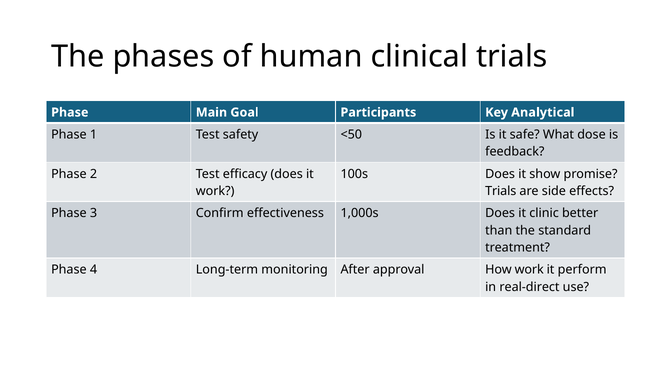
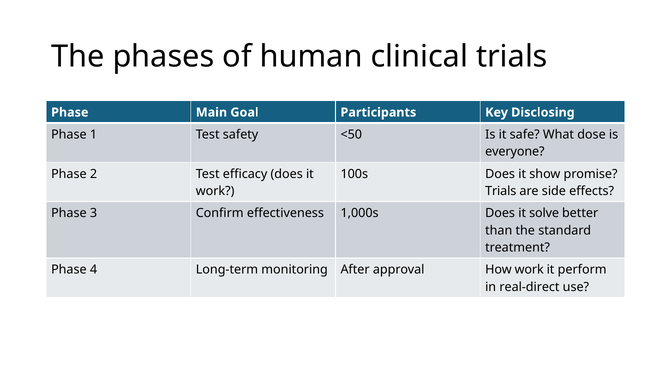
Analytical: Analytical -> Disclosing
feedback: feedback -> everyone
clinic: clinic -> solve
